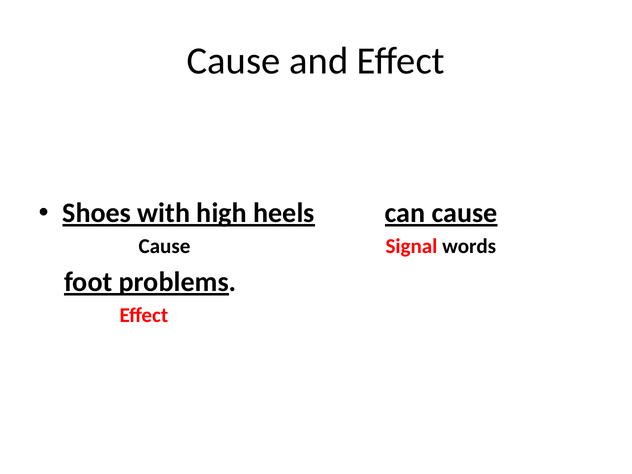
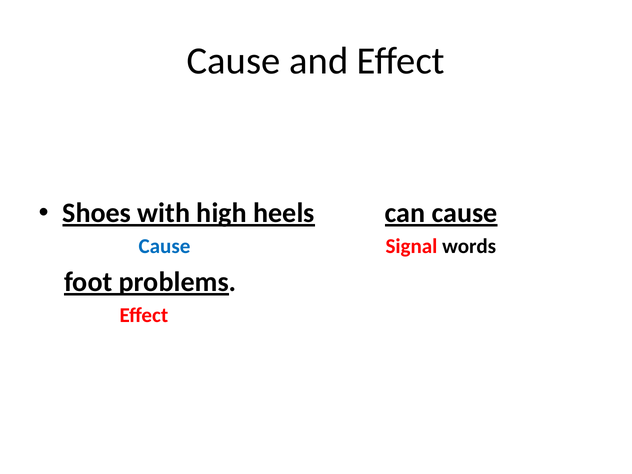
Cause at (164, 246) colour: black -> blue
